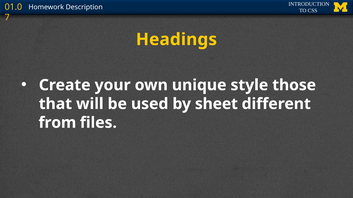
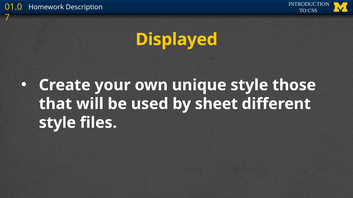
Headings: Headings -> Displayed
from at (57, 123): from -> style
